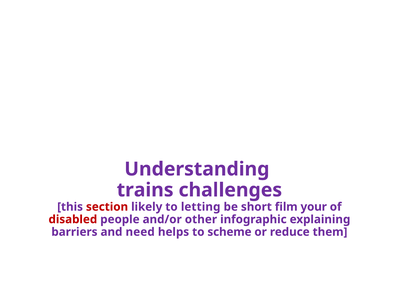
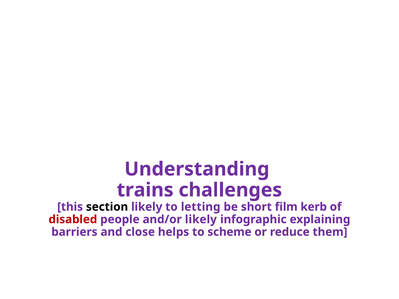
section colour: red -> black
your: your -> kerb
and/or other: other -> likely
need: need -> close
